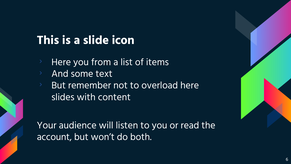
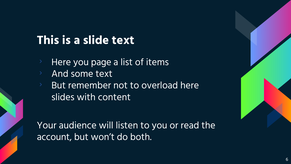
slide icon: icon -> text
from: from -> page
